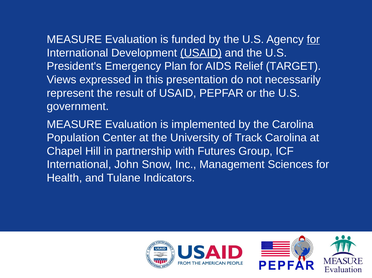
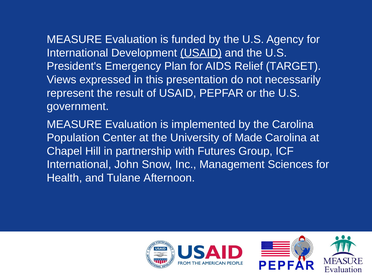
for at (313, 40) underline: present -> none
Track: Track -> Made
Indicators: Indicators -> Afternoon
